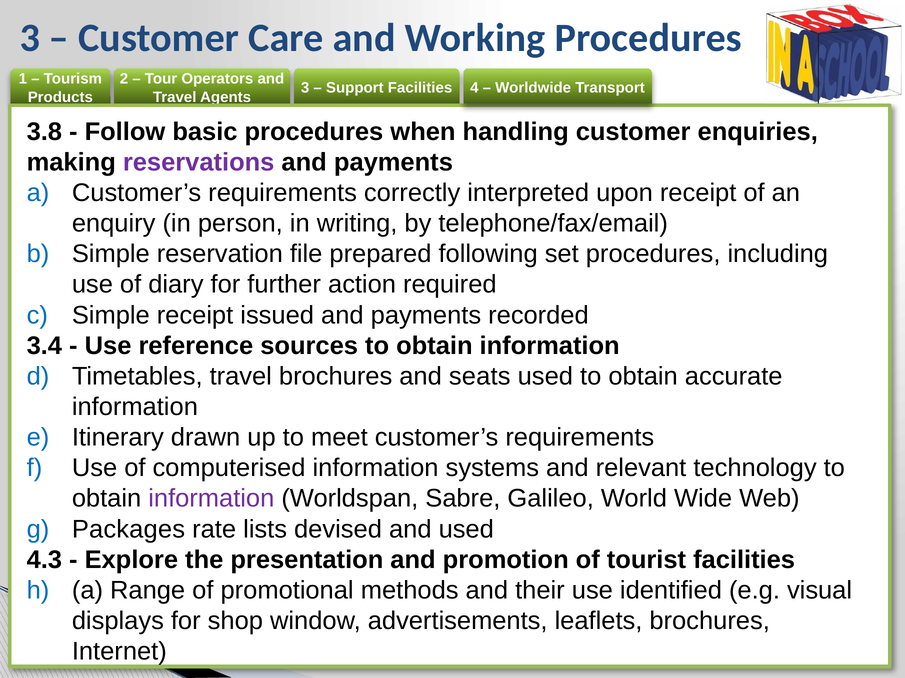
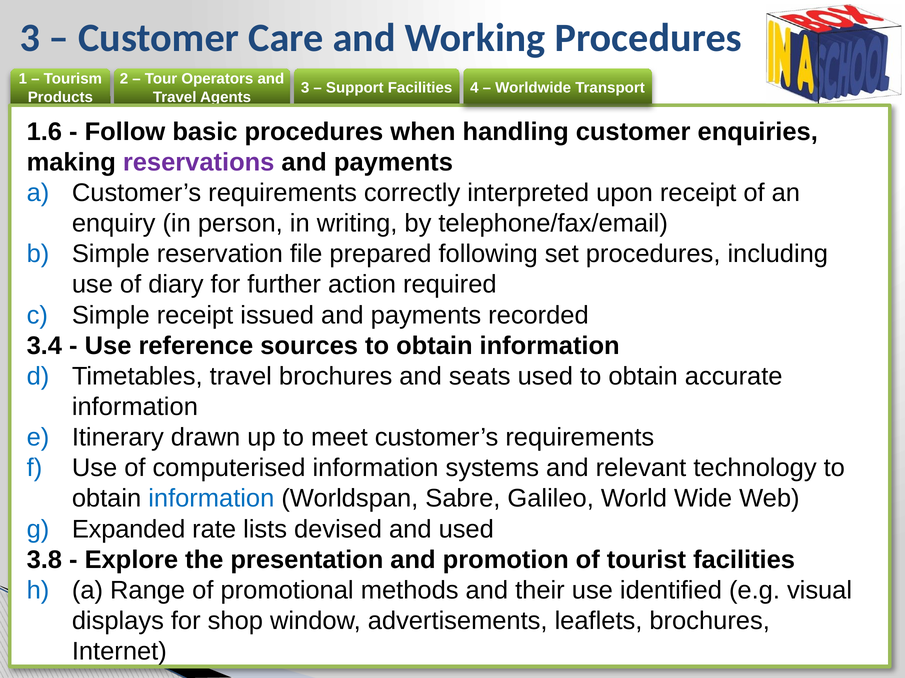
3.8: 3.8 -> 1.6
information at (211, 499) colour: purple -> blue
Packages: Packages -> Expanded
4.3: 4.3 -> 3.8
